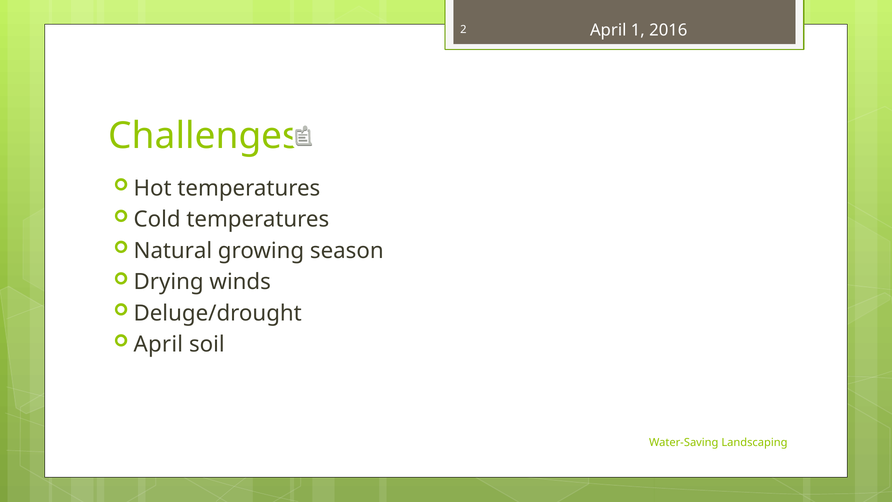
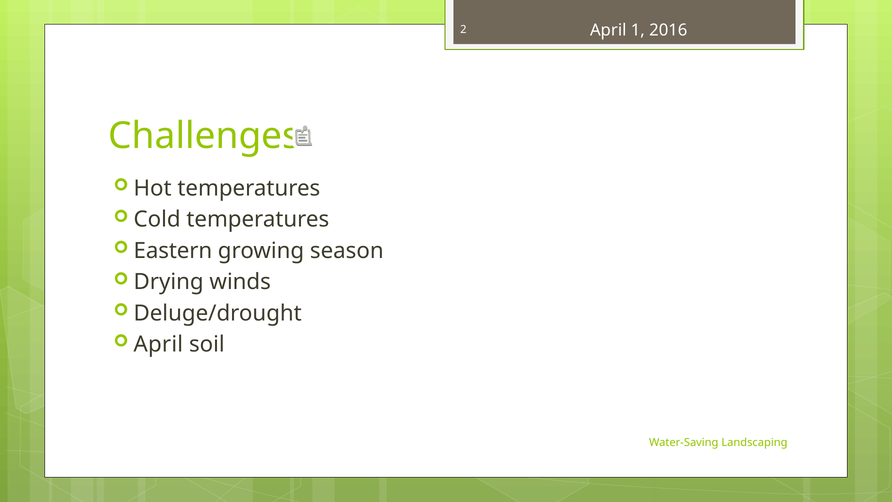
Natural: Natural -> Eastern
